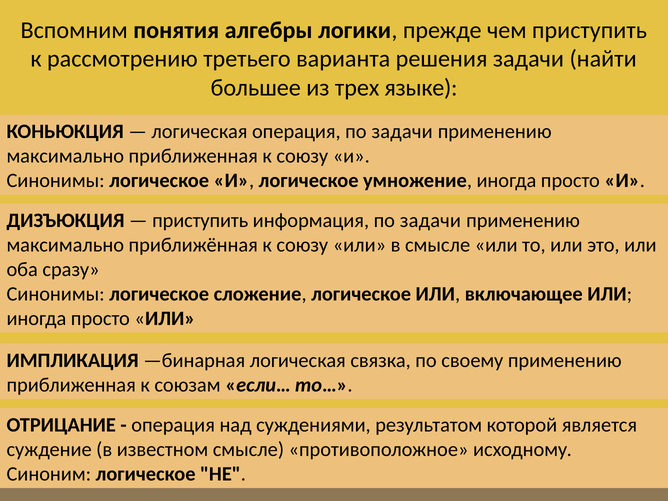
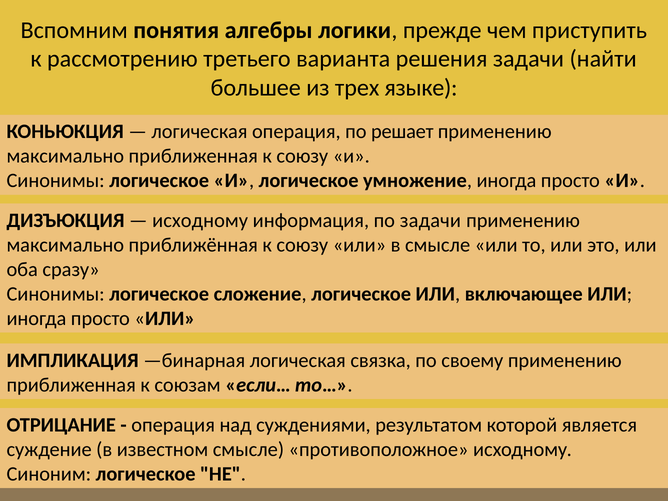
операция по задачи: задачи -> решает
приступить at (200, 220): приступить -> исходному
